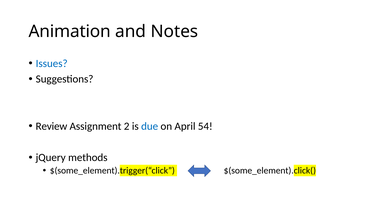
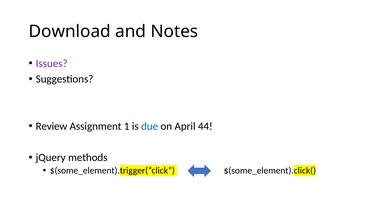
Animation: Animation -> Download
Issues colour: blue -> purple
2: 2 -> 1
54: 54 -> 44
